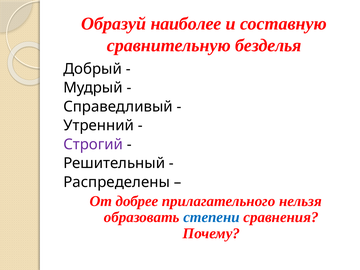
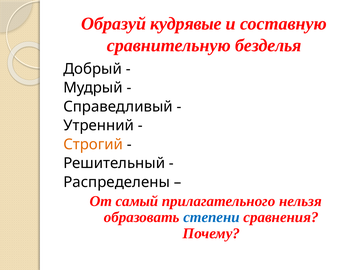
наиболее: наиболее -> кудрявые
Строгий colour: purple -> orange
добрее: добрее -> самый
